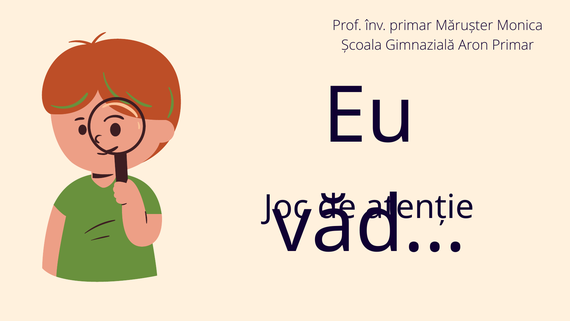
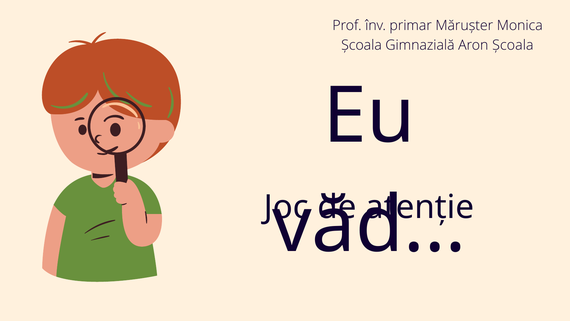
Aron Primar: Primar -> Școala
